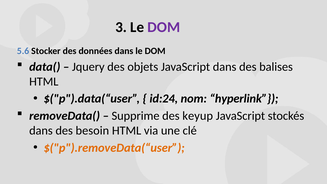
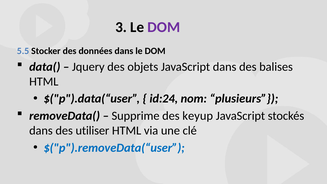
5.6: 5.6 -> 5.5
hyperlink: hyperlink -> plusieurs
besoin: besoin -> utiliser
$("p").removeData(“user colour: orange -> blue
